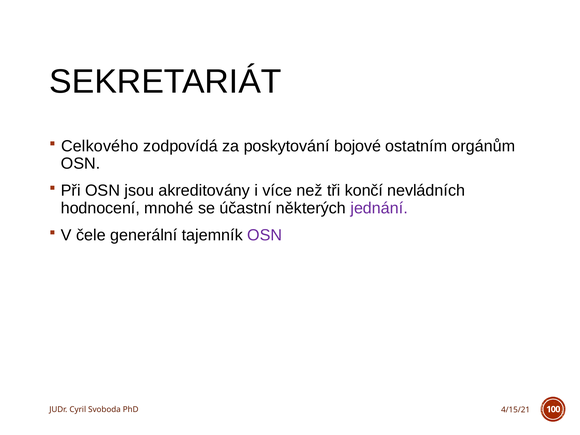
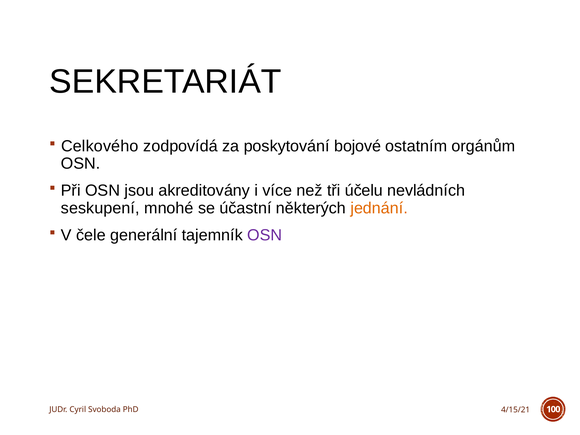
končí: končí -> účelu
hodnocení: hodnocení -> seskupení
jednání colour: purple -> orange
